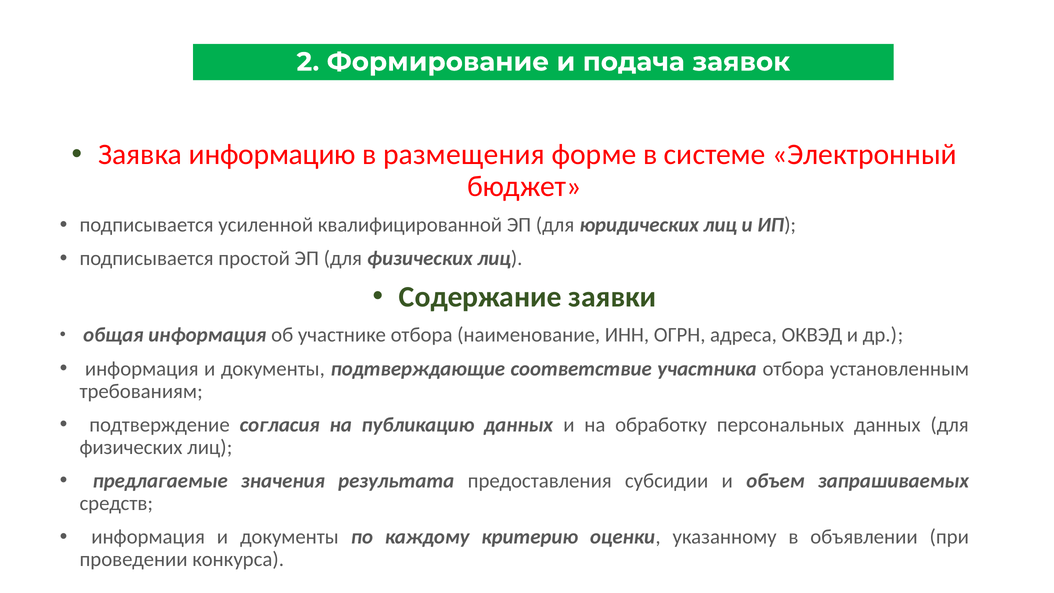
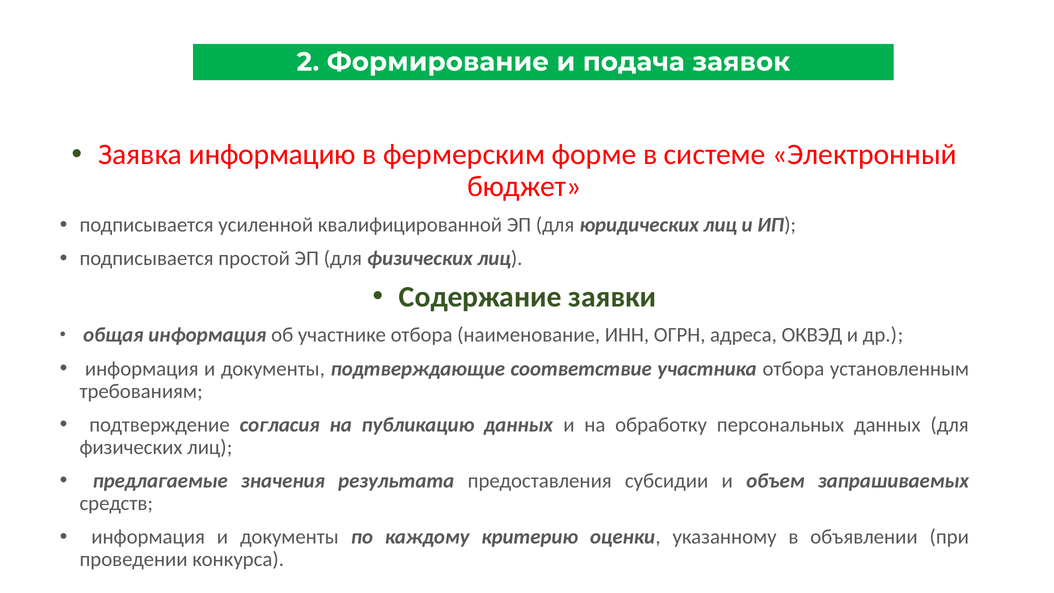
размещения: размещения -> фермерским
